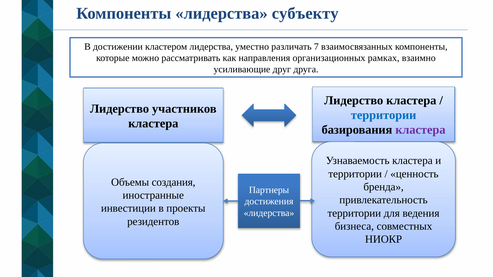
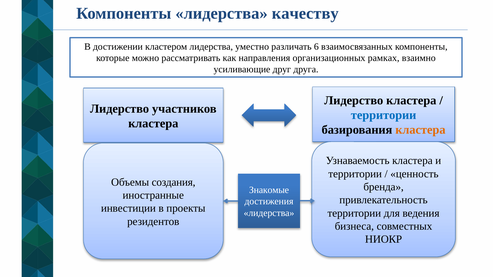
субъекту: субъекту -> качеству
7: 7 -> 6
кластера at (420, 130) colour: purple -> orange
Партнеры: Партнеры -> Знакомые
